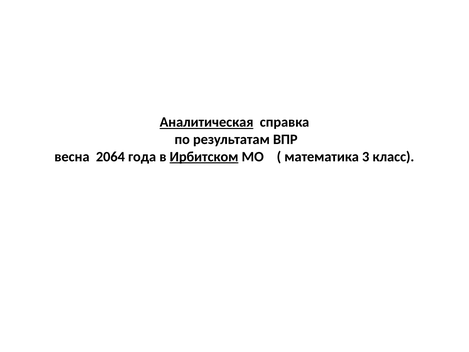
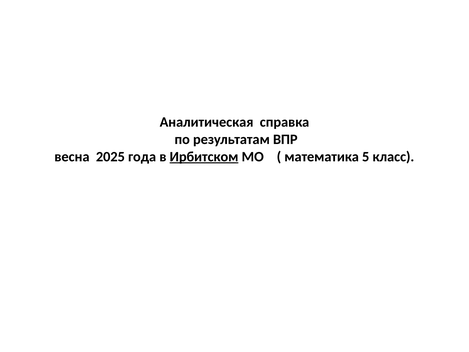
Аналитическая underline: present -> none
2064: 2064 -> 2025
3: 3 -> 5
